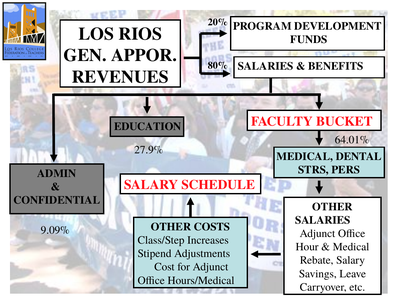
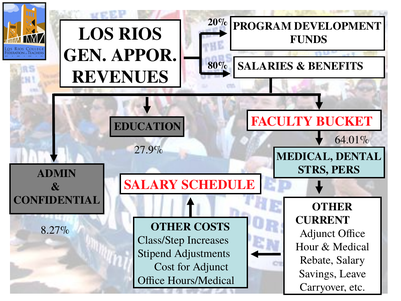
SALARIES at (323, 220): SALARIES -> CURRENT
9.09%: 9.09% -> 8.27%
